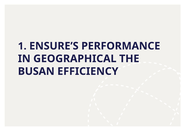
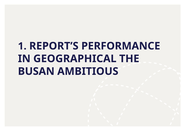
ENSURE’S: ENSURE’S -> REPORT’S
EFFICIENCY: EFFICIENCY -> AMBITIOUS
